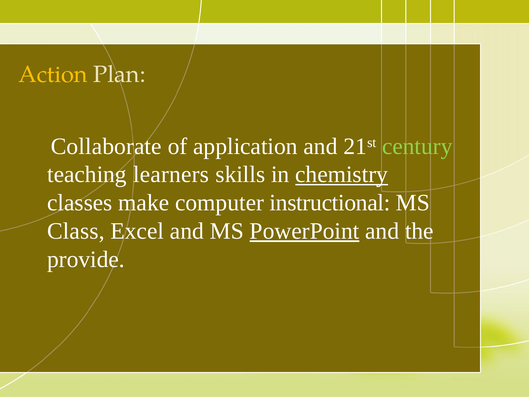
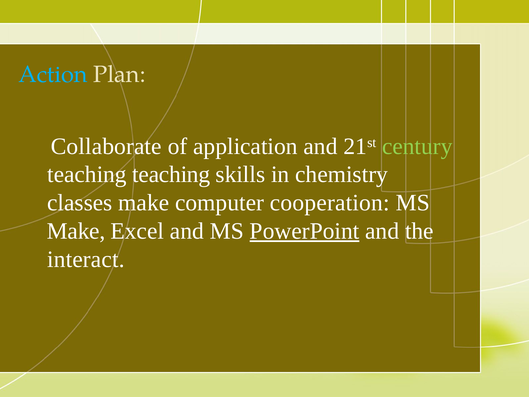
Action colour: yellow -> light blue
teaching learners: learners -> teaching
chemistry underline: present -> none
instructional: instructional -> cooperation
Class at (76, 231): Class -> Make
provide: provide -> interact
